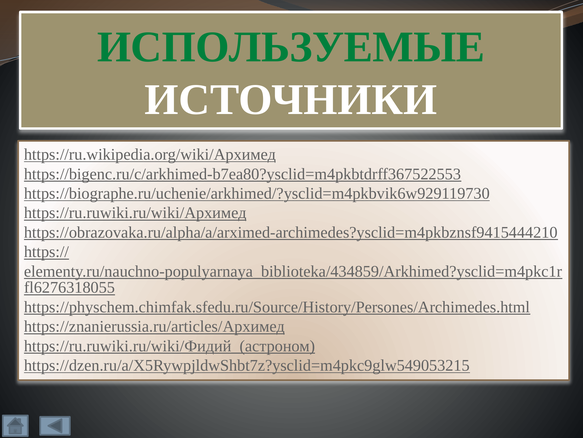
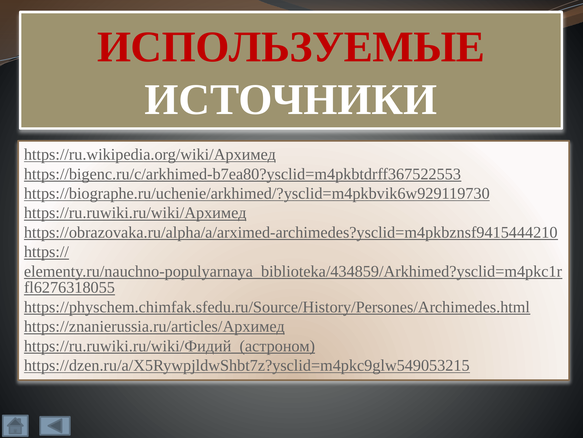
ИСПОЛЬЗУЕМЫЕ colour: green -> red
